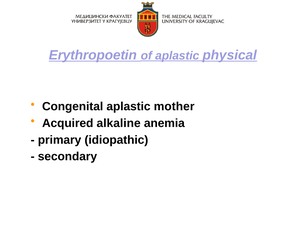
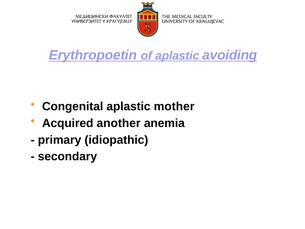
physical: physical -> avoiding
alkaline: alkaline -> another
